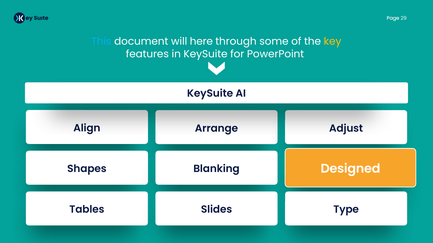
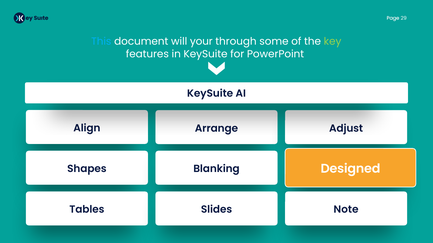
here: here -> your
key colour: yellow -> light green
Type: Type -> Note
